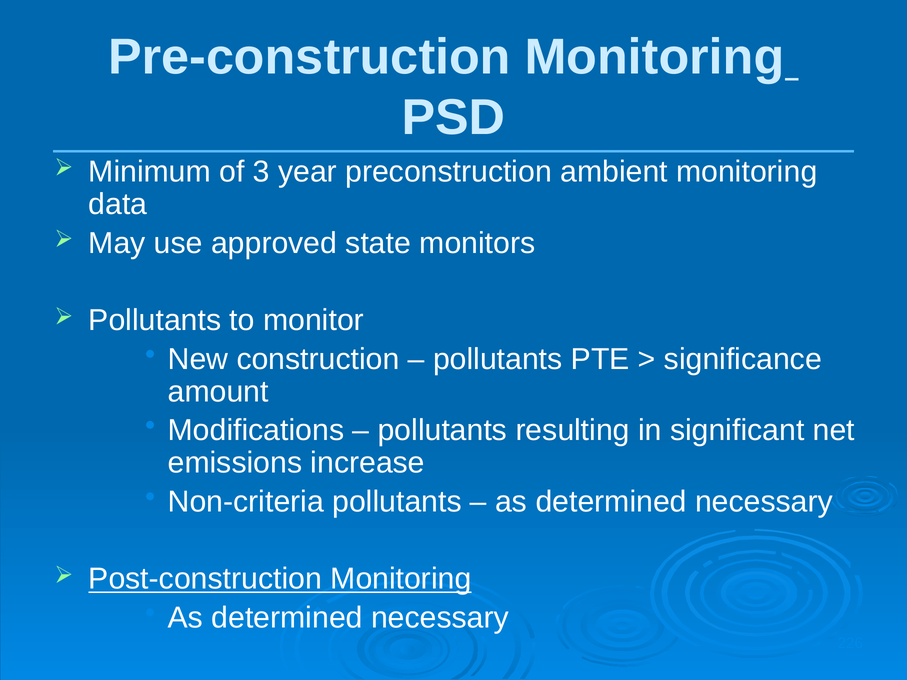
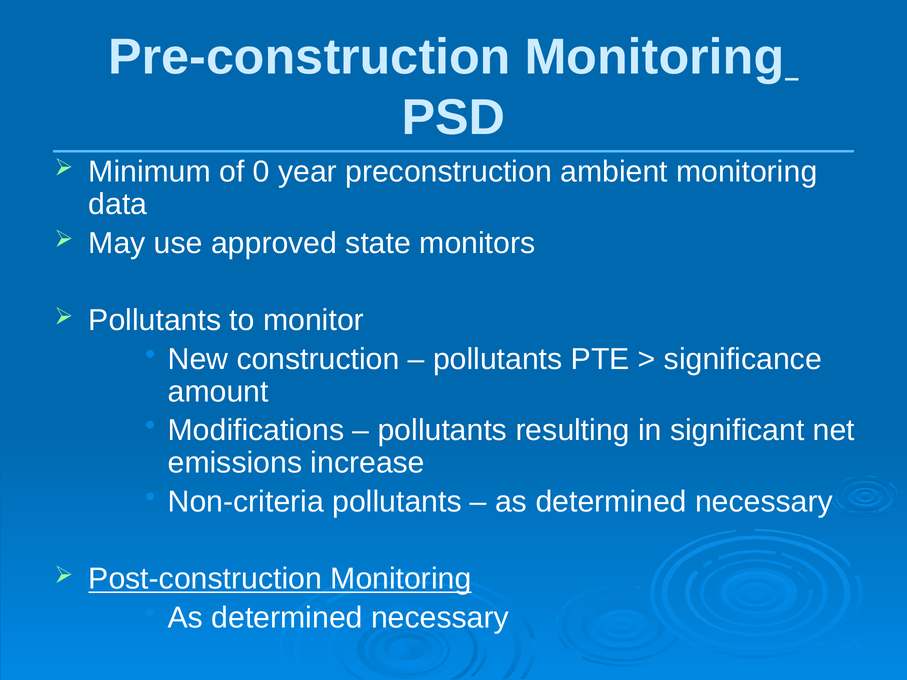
3: 3 -> 0
